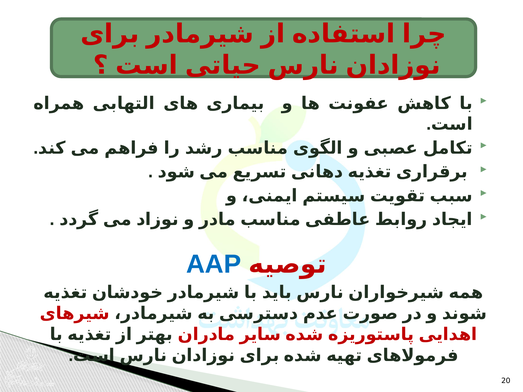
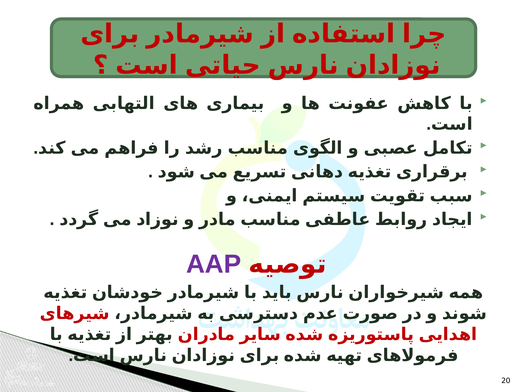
AAP colour: blue -> purple
